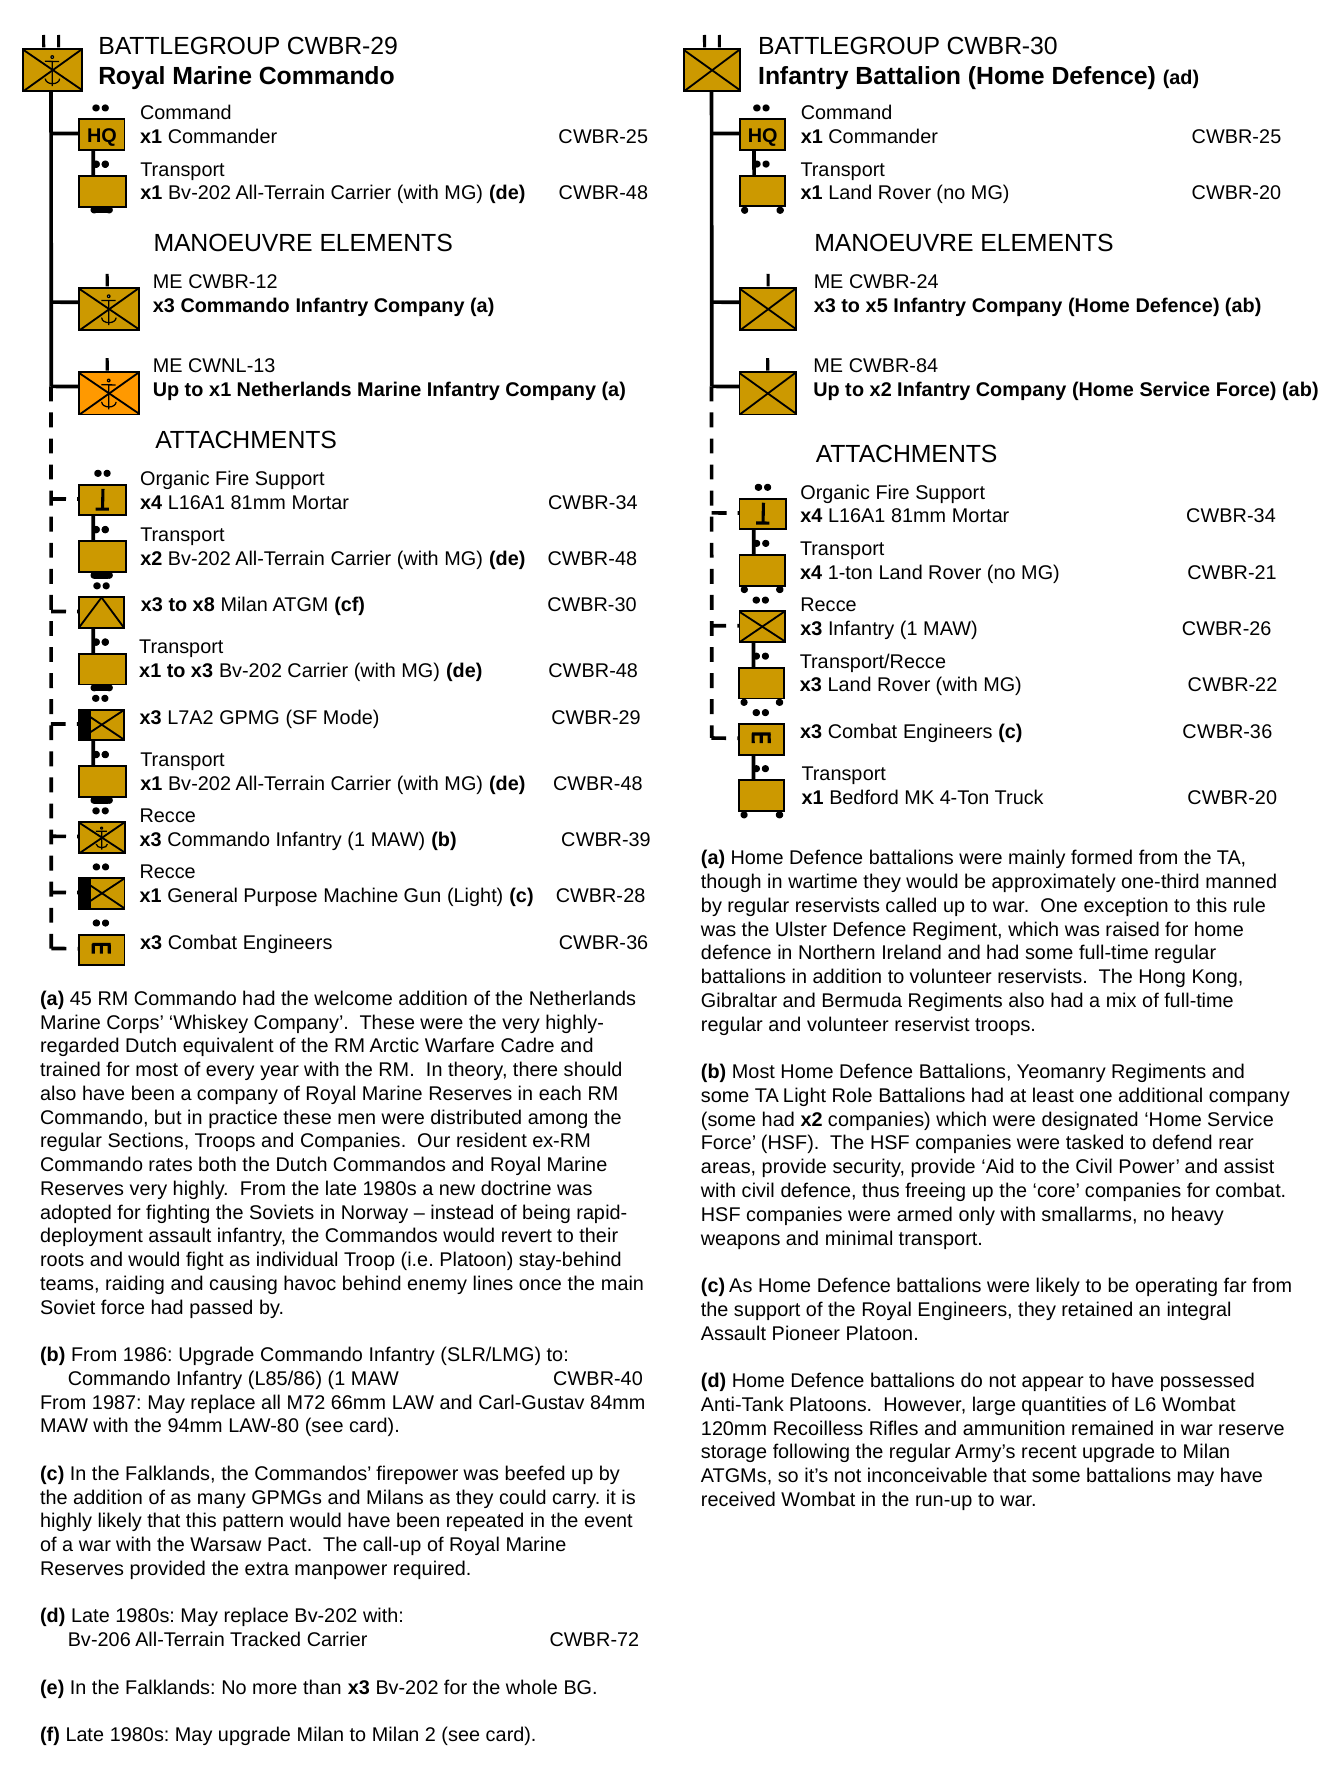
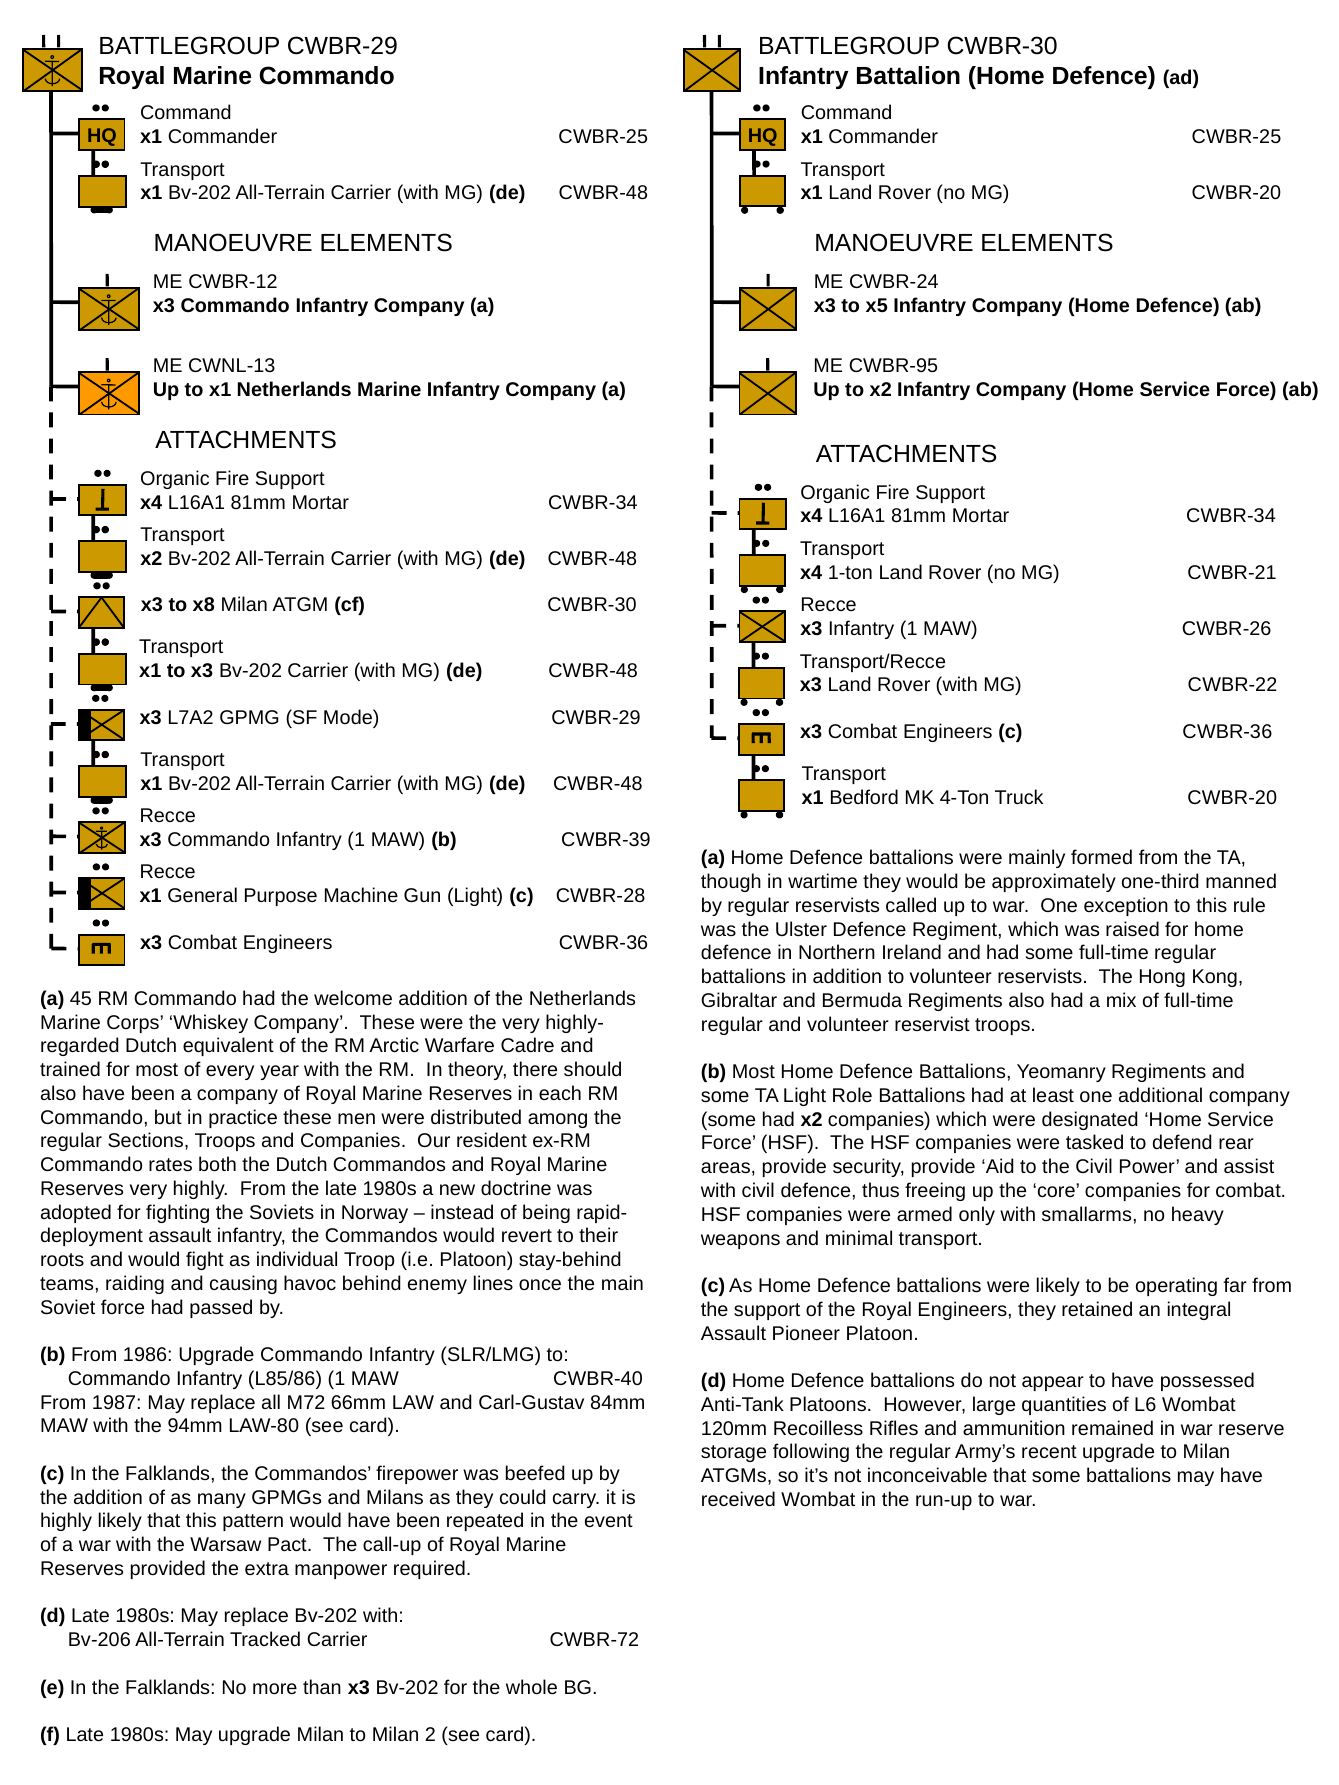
CWBR-84: CWBR-84 -> CWBR-95
